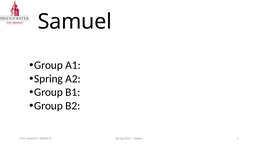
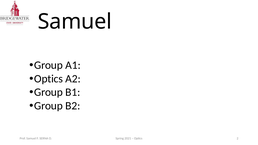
Spring at (49, 79): Spring -> Optics
